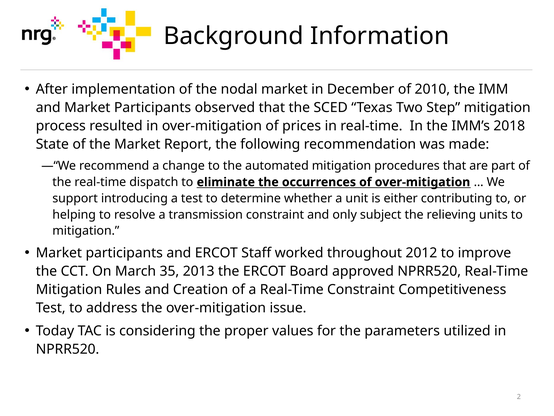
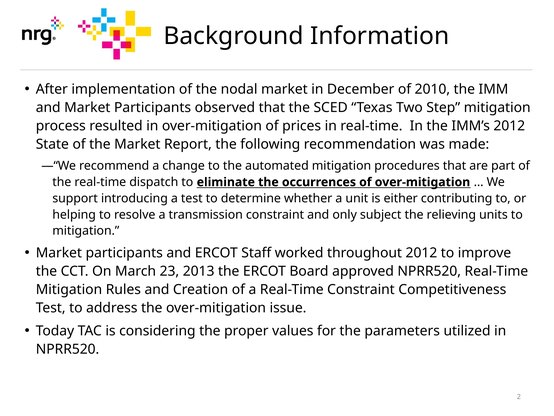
IMM’s 2018: 2018 -> 2012
35: 35 -> 23
